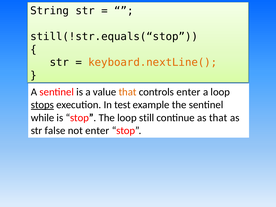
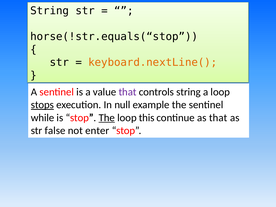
still(!str.equals(“stop: still(!str.equals(“stop -> horse(!str.equals(“stop
that at (128, 92) colour: orange -> purple
controls enter: enter -> string
test: test -> null
The at (107, 118) underline: none -> present
still: still -> this
